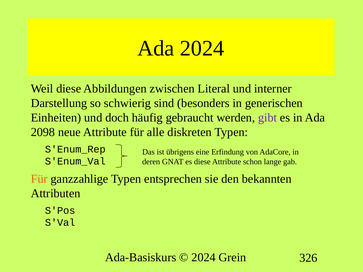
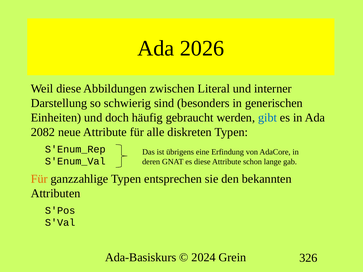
Ada 2024: 2024 -> 2026
gibt colour: purple -> blue
2098: 2098 -> 2082
